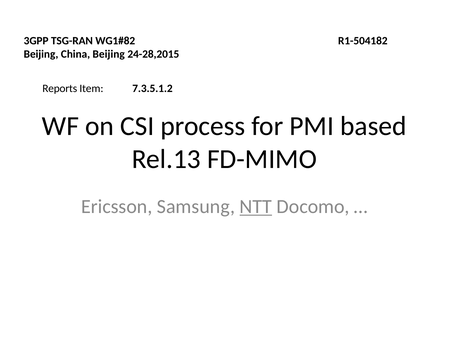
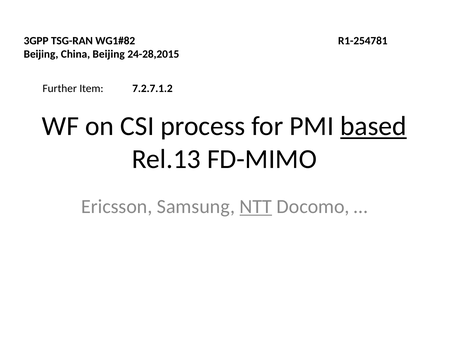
R1-504182: R1-504182 -> R1-254781
Reports: Reports -> Further
7.3.5.1.2: 7.3.5.1.2 -> 7.2.7.1.2
based underline: none -> present
